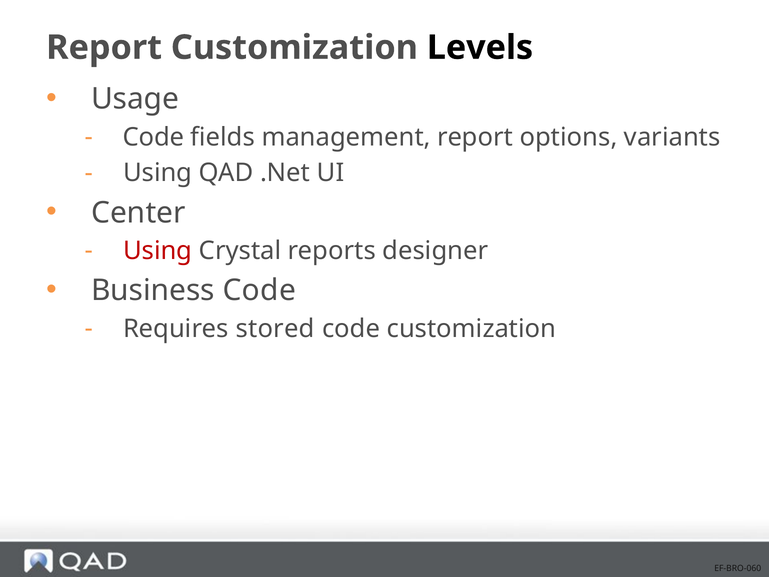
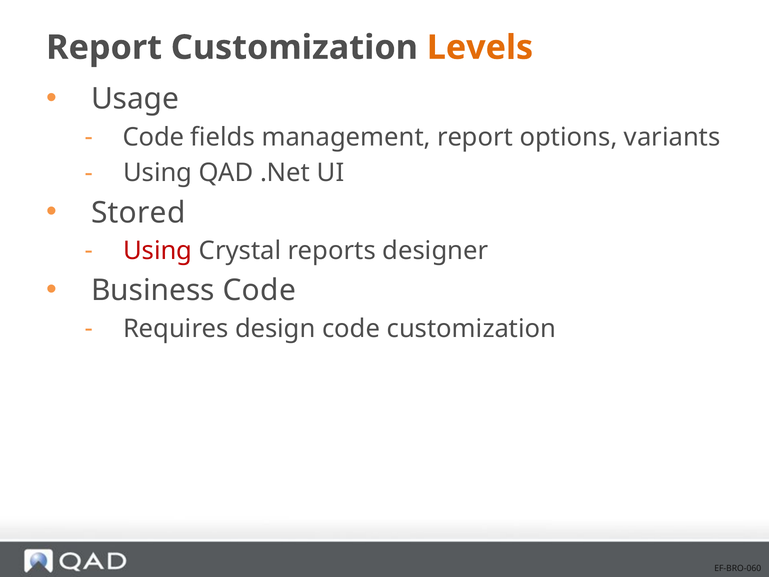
Levels colour: black -> orange
Center: Center -> Stored
stored: stored -> design
